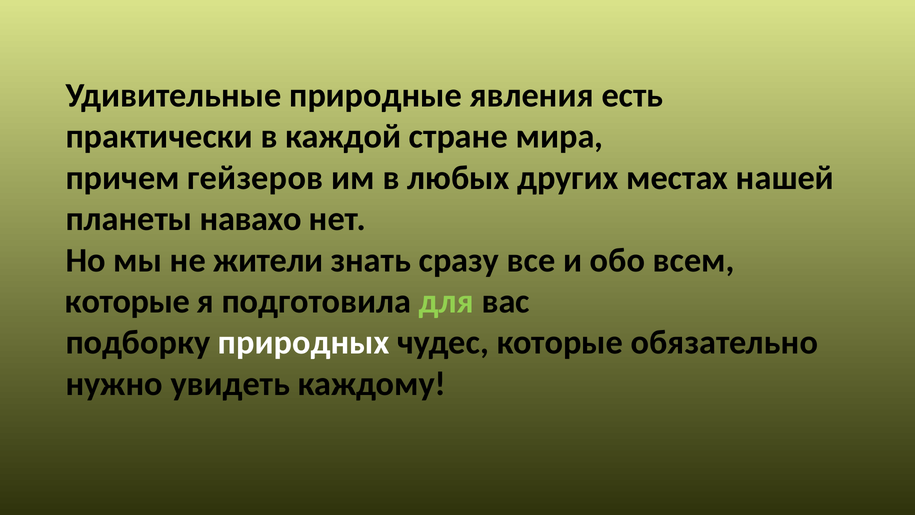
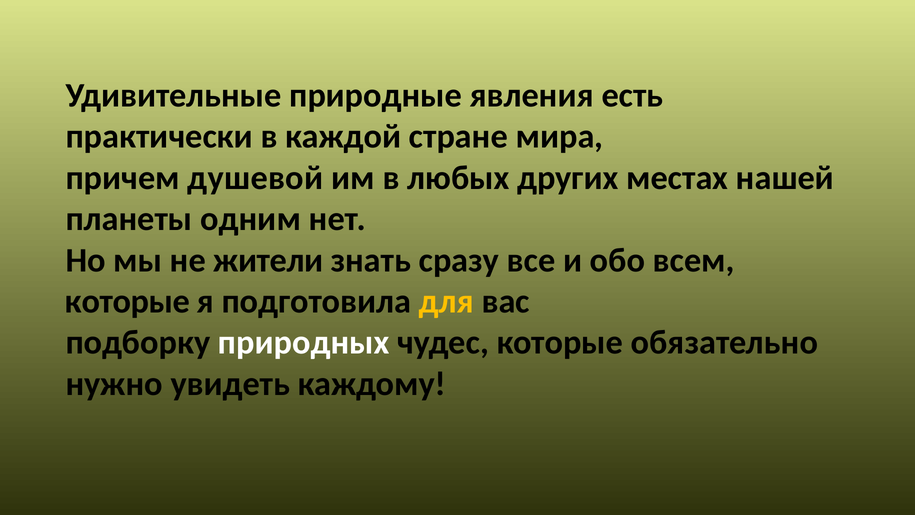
гейзеров: гейзеров -> душевой
навахо: навахо -> одним
для colour: light green -> yellow
